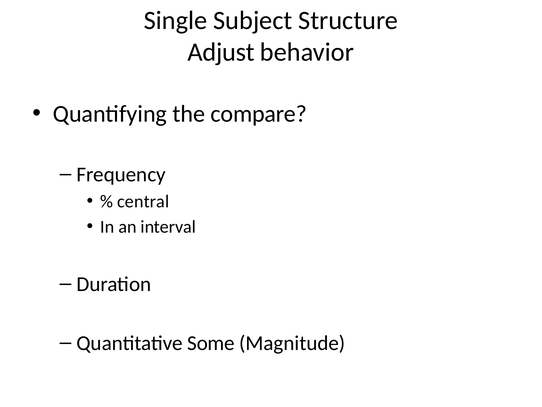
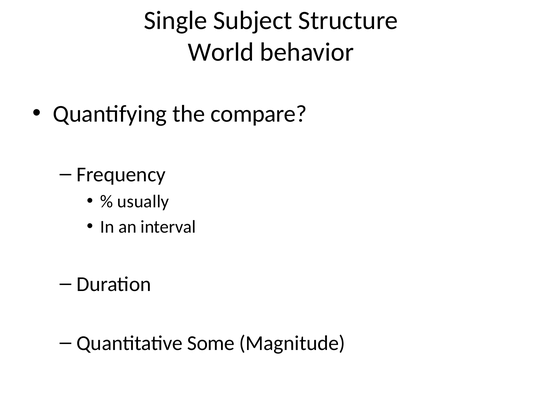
Adjust: Adjust -> World
central: central -> usually
